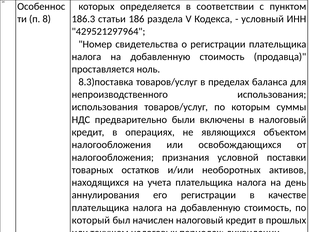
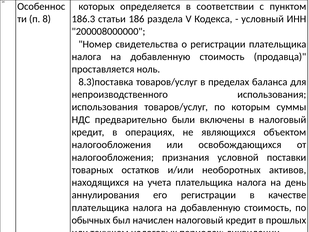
429521297964: 429521297964 -> 200008000000
который: который -> обычных
